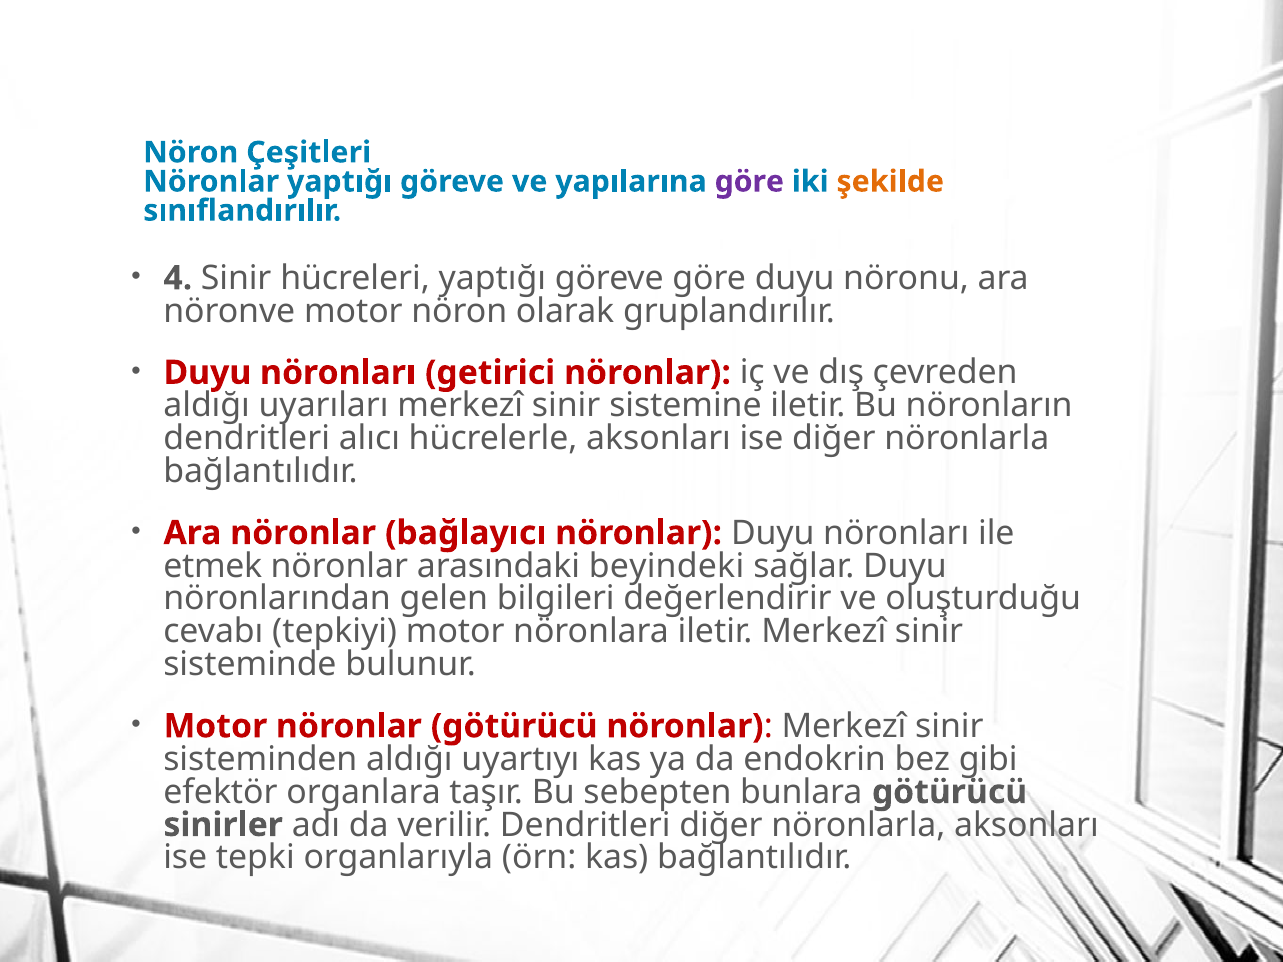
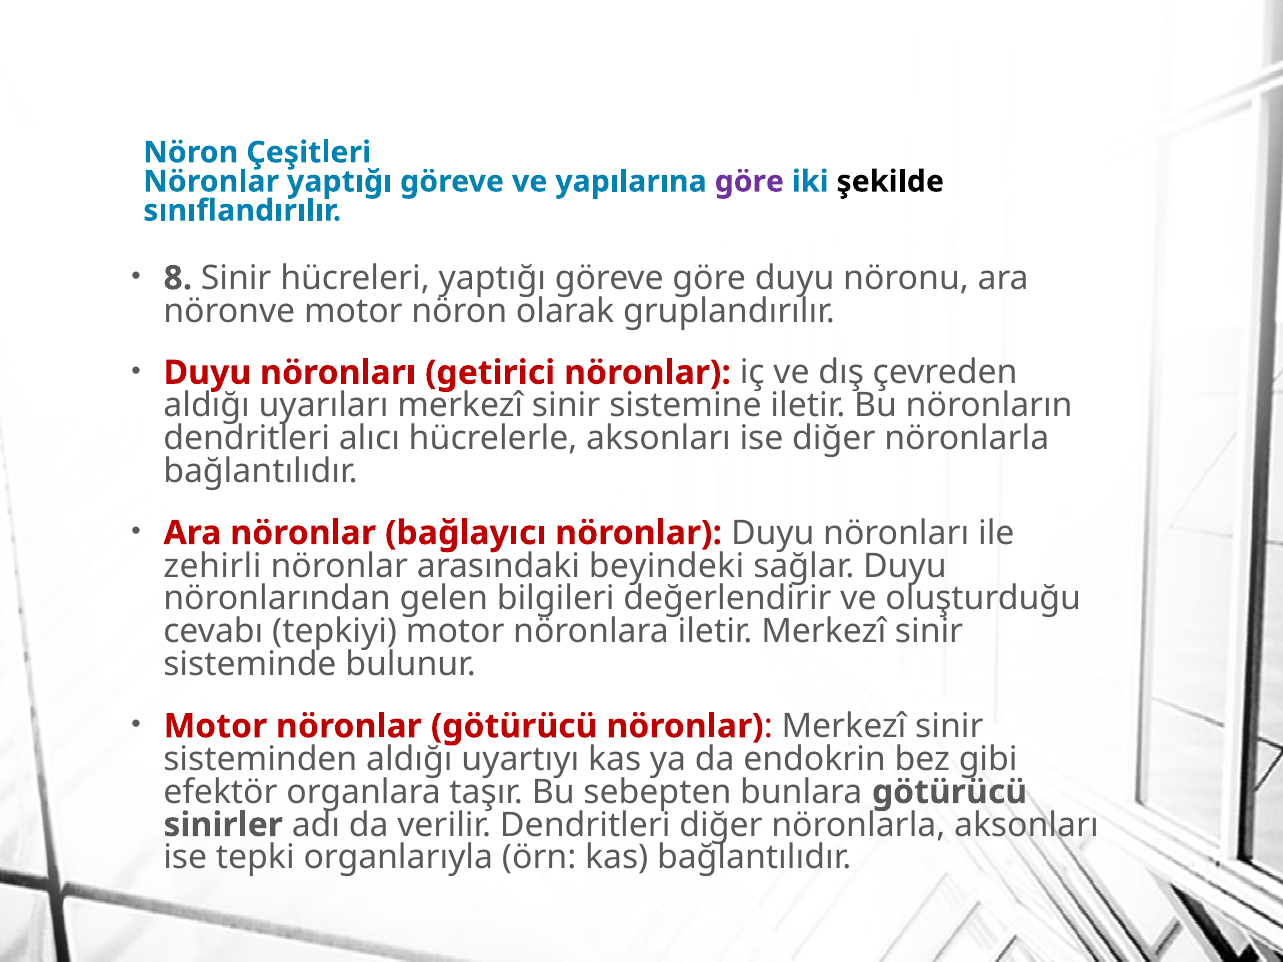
şekilde colour: orange -> black
4: 4 -> 8
etmek: etmek -> zehirli
